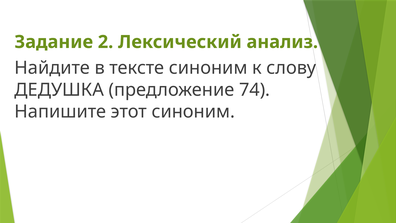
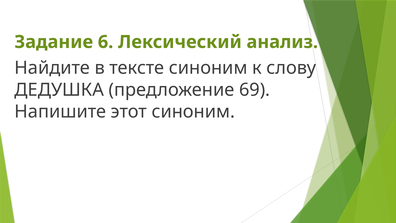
2: 2 -> 6
74: 74 -> 69
